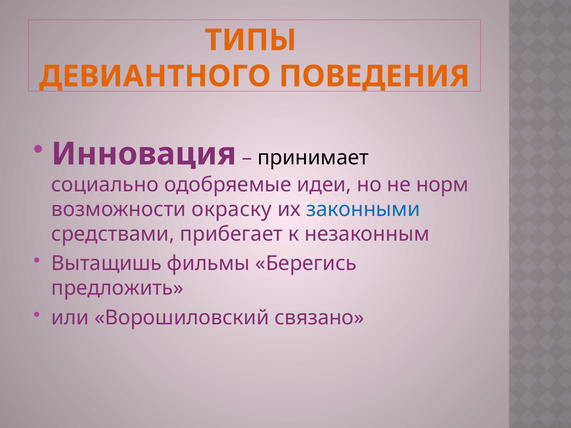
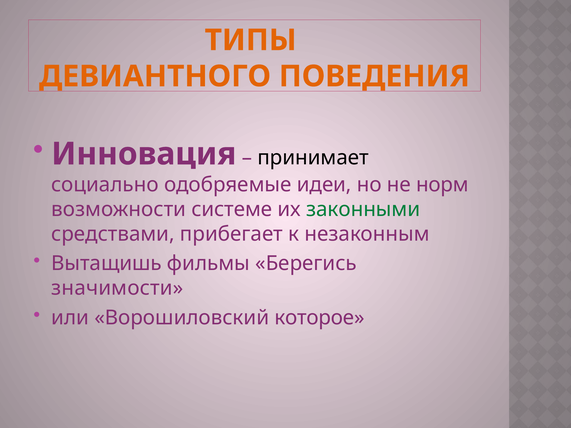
окраску: окраску -> системе
законными colour: blue -> green
предложить: предложить -> значимости
связано: связано -> которое
